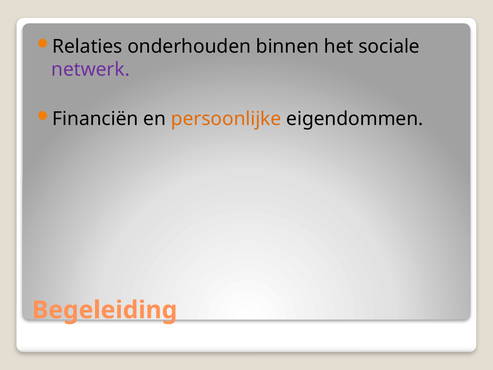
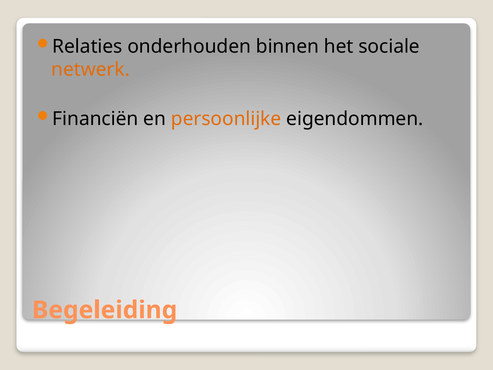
netwerk colour: purple -> orange
